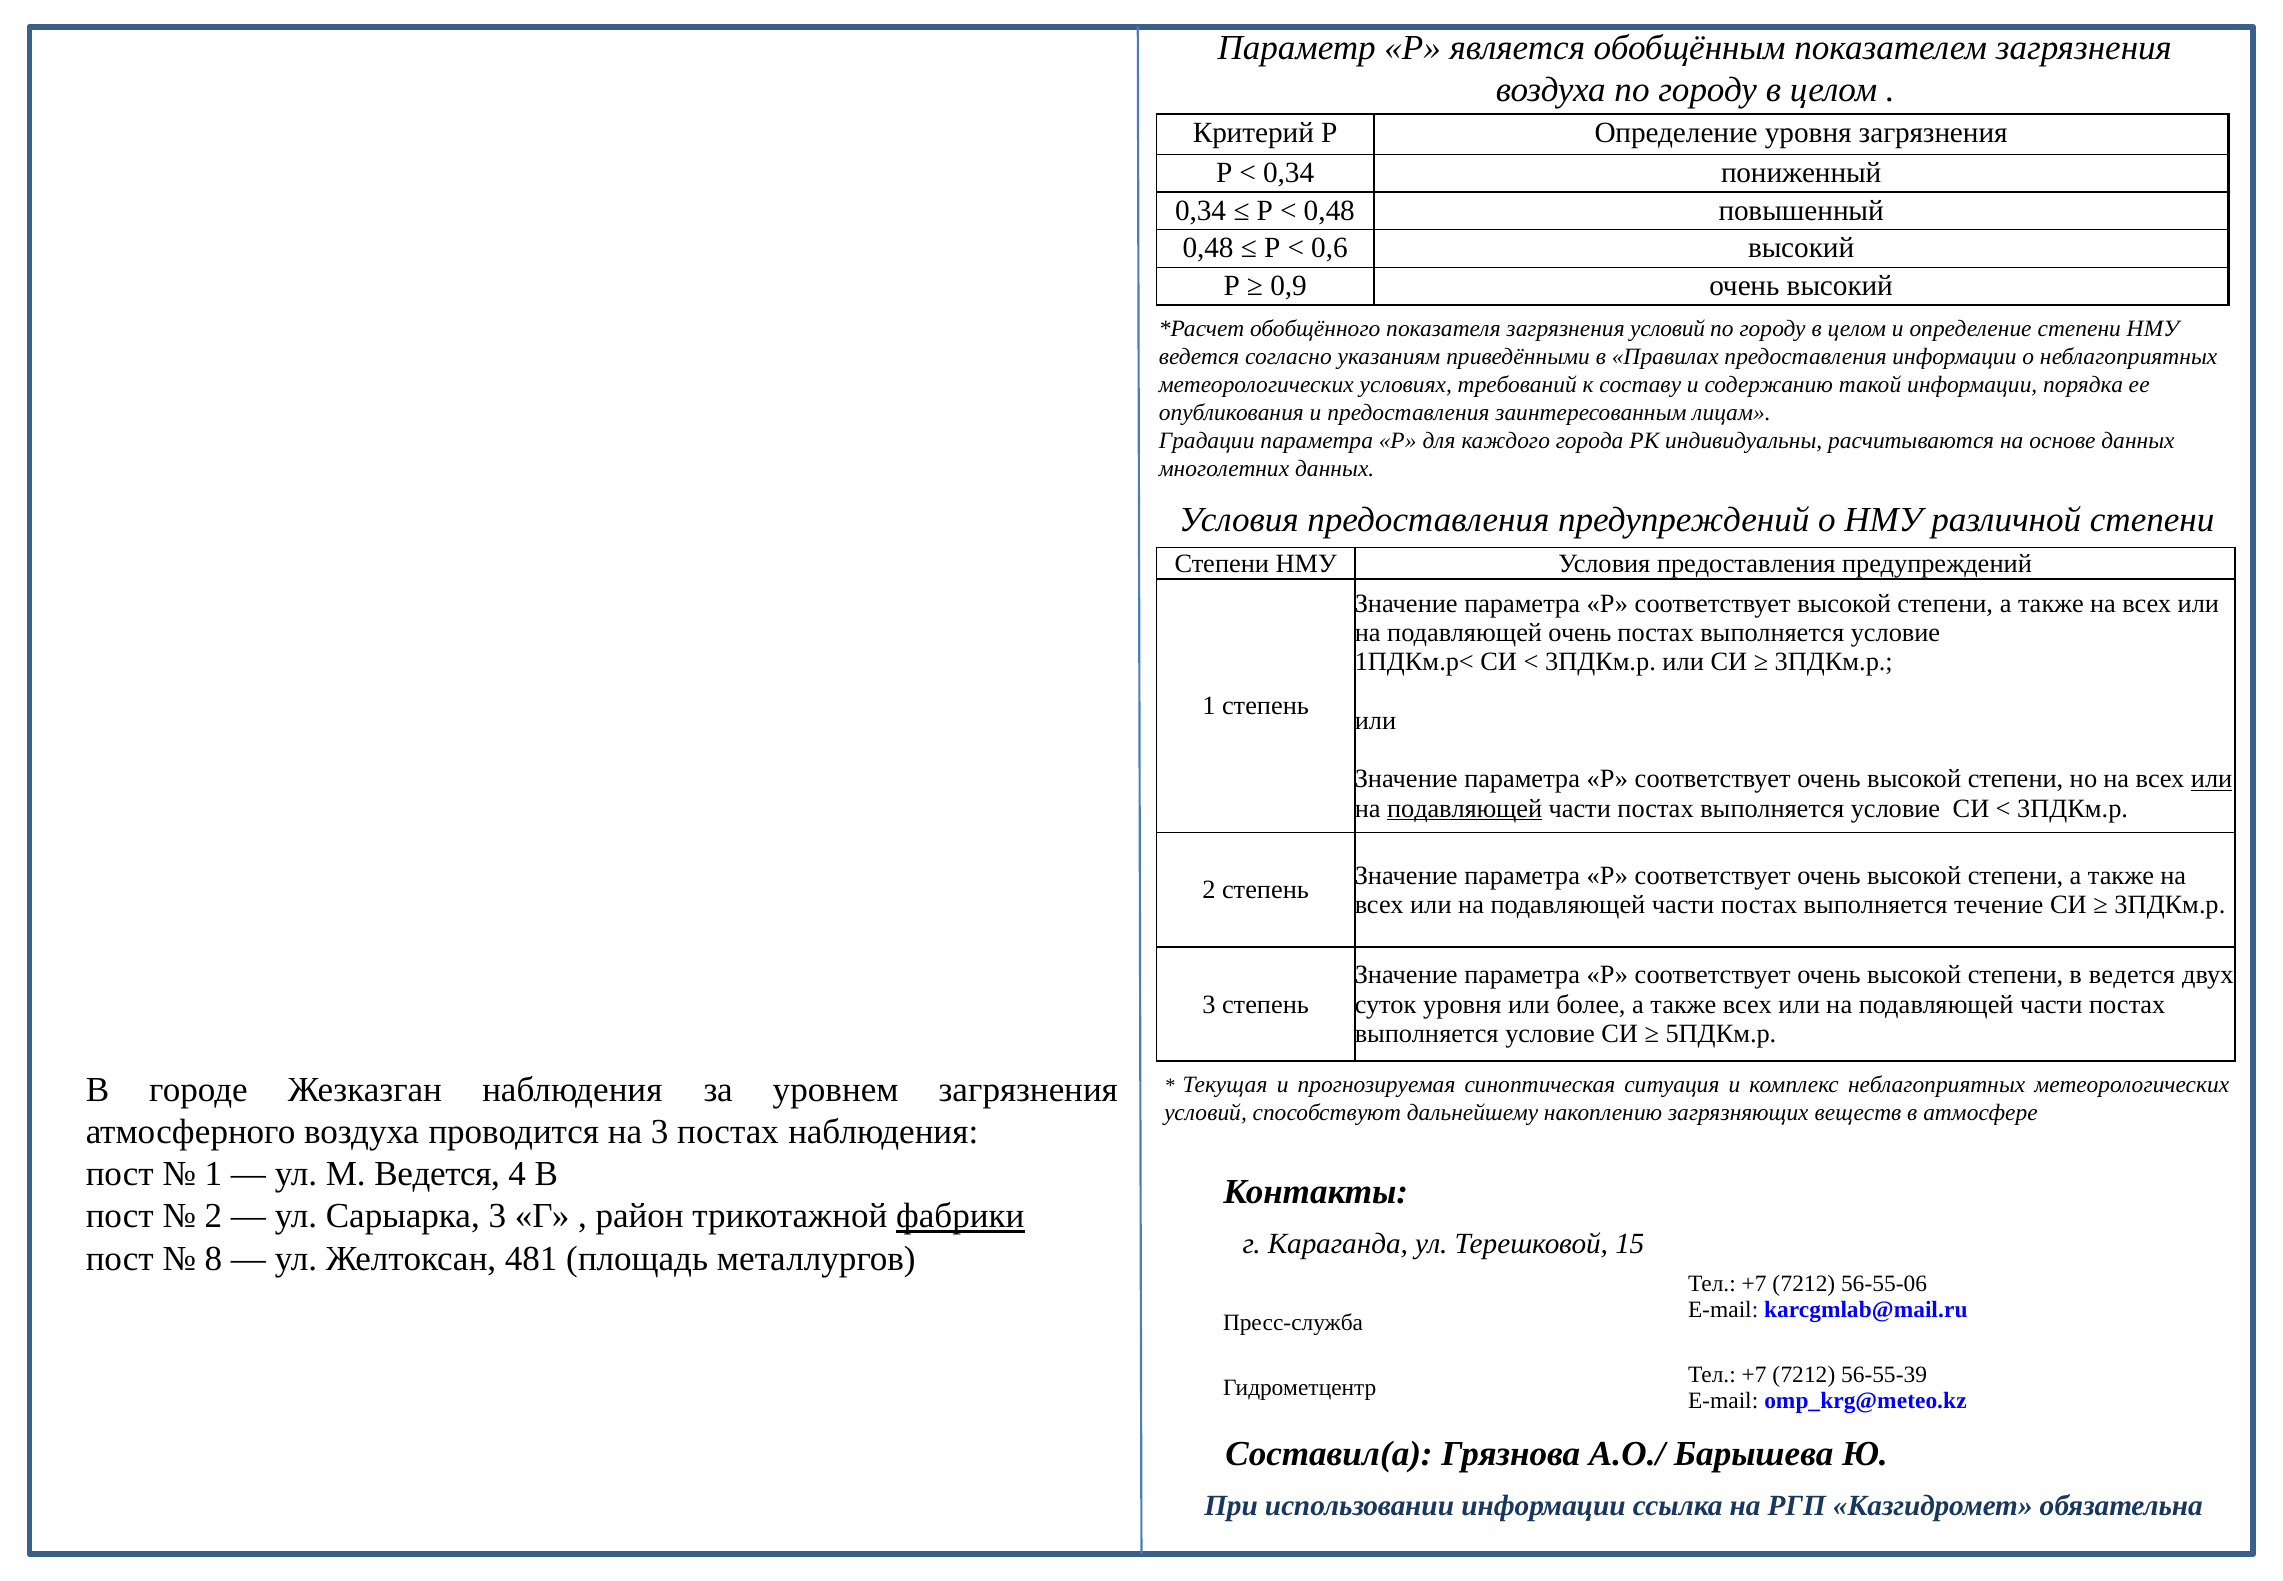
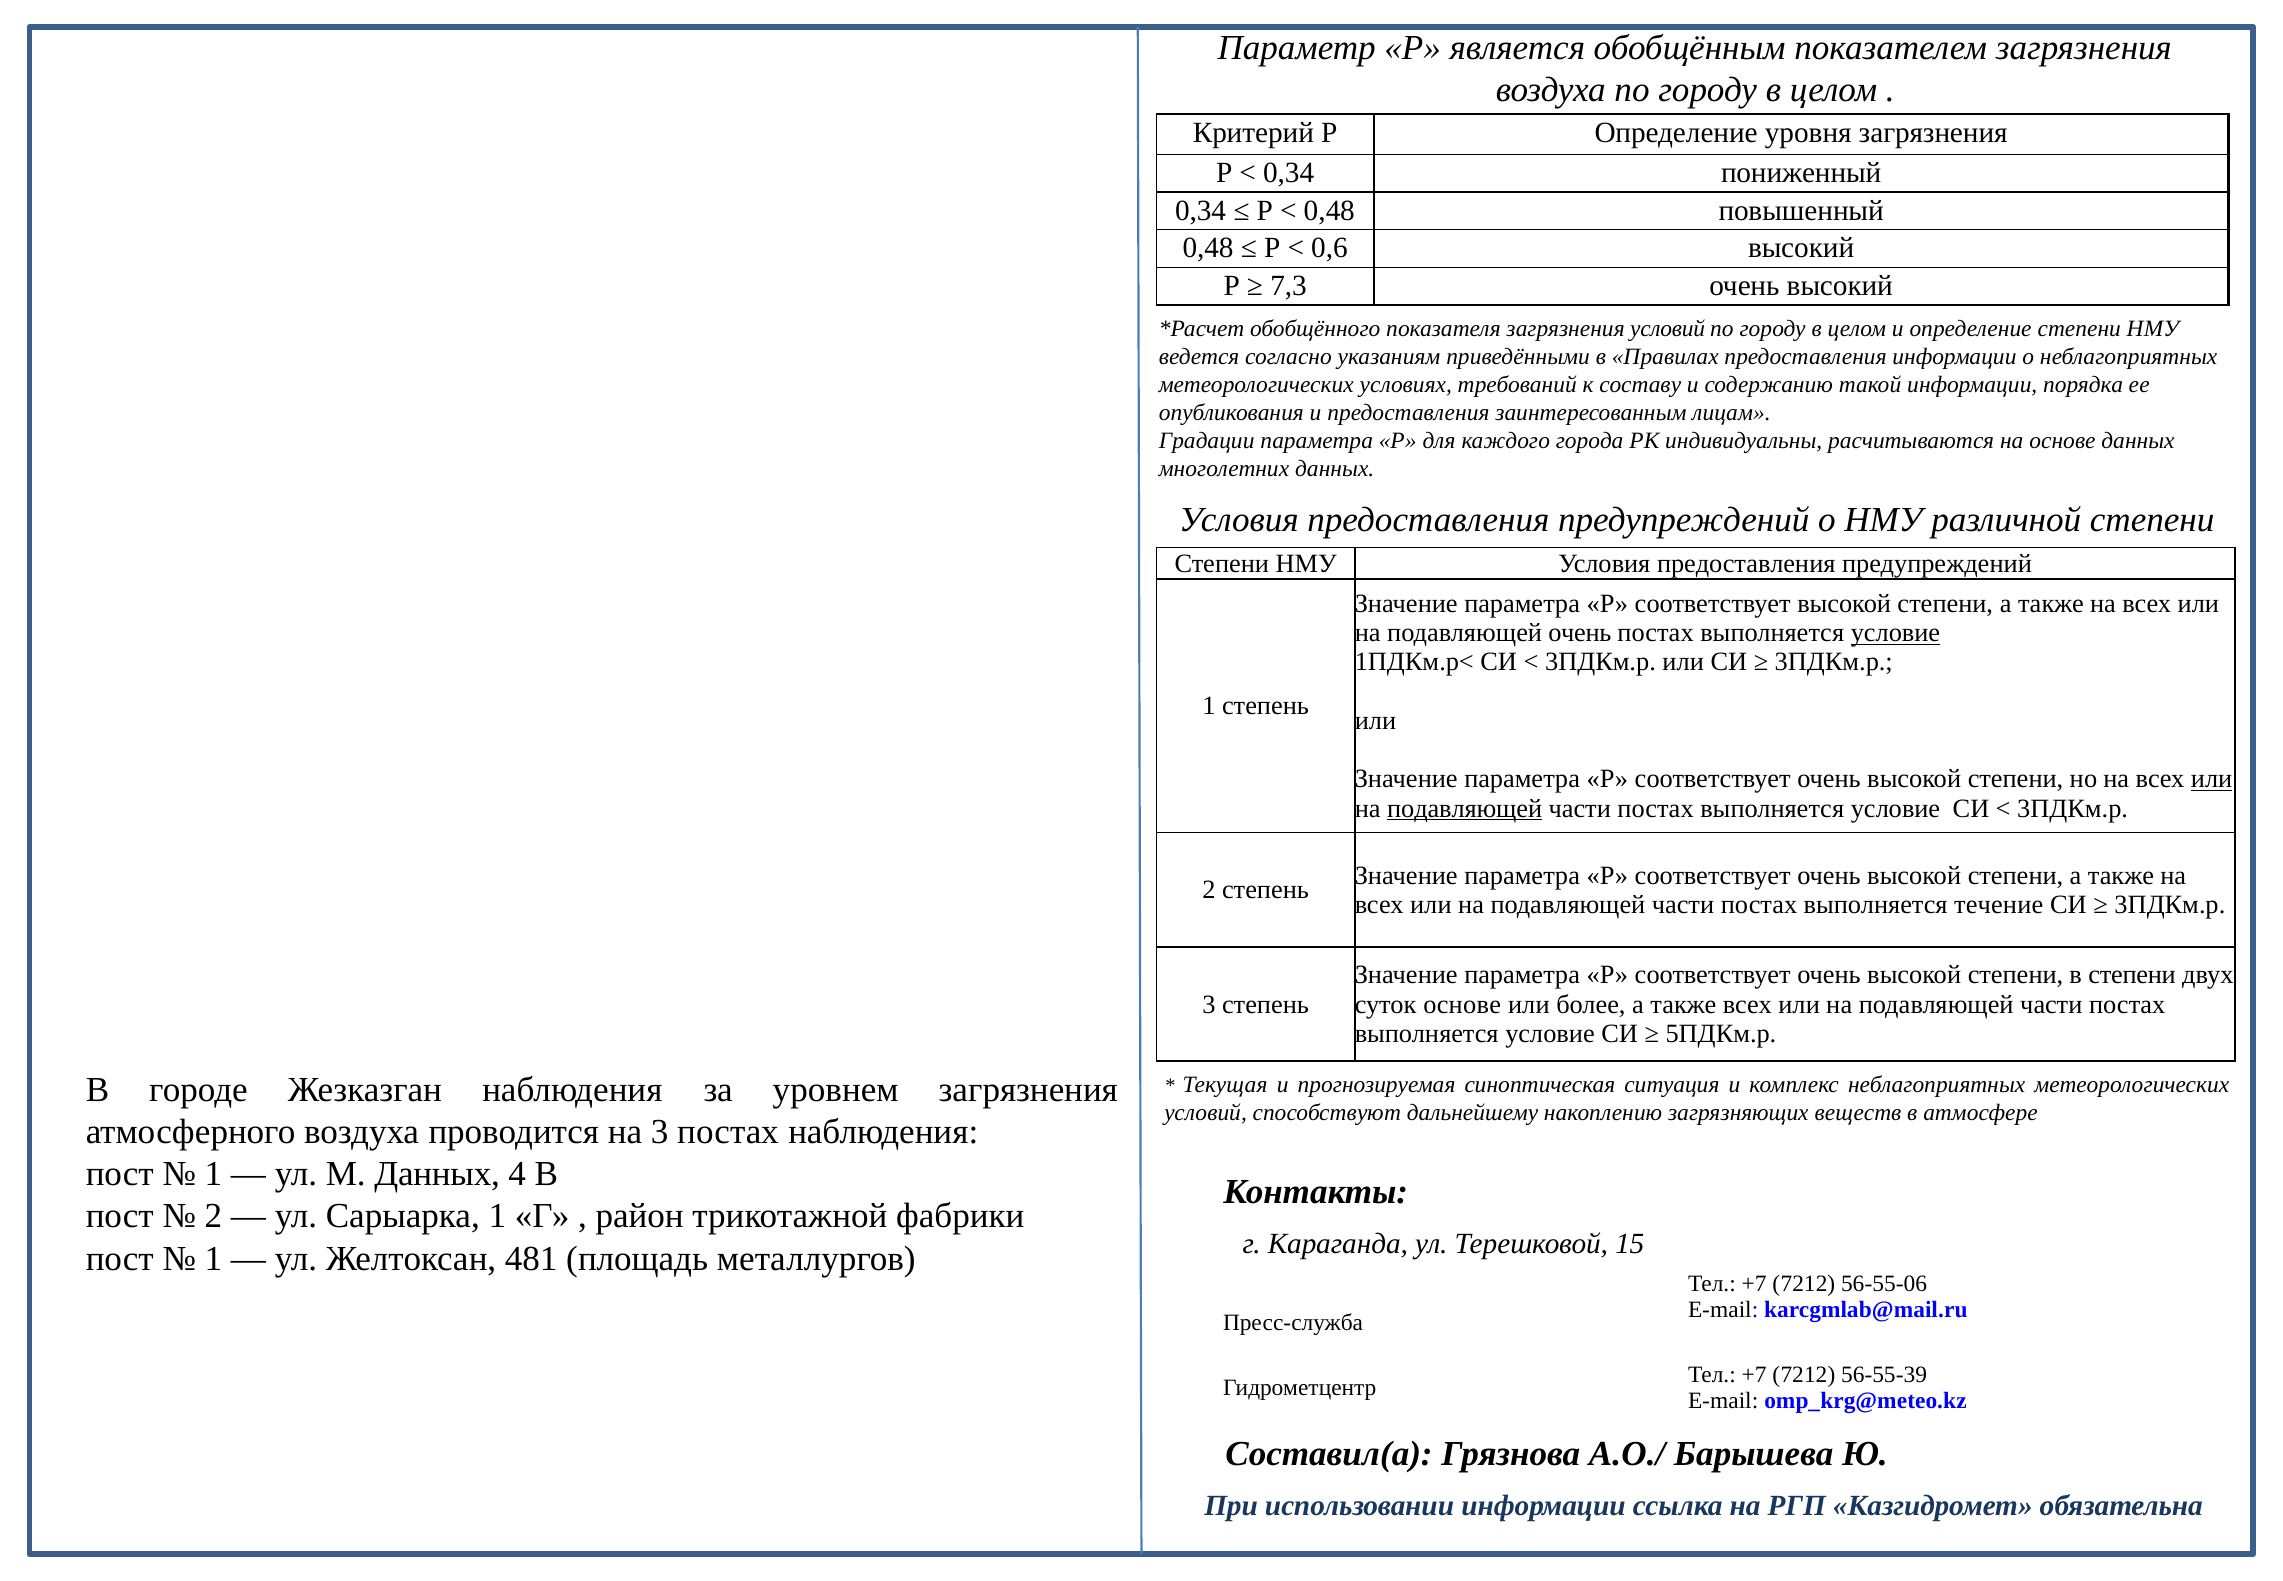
0,9: 0,9 -> 7,3
условие at (1895, 633) underline: none -> present
в ведется: ведется -> степени
суток уровня: уровня -> основе
М Ведется: Ведется -> Данных
Сарыарка 3: 3 -> 1
фабрики underline: present -> none
8 at (213, 1258): 8 -> 1
